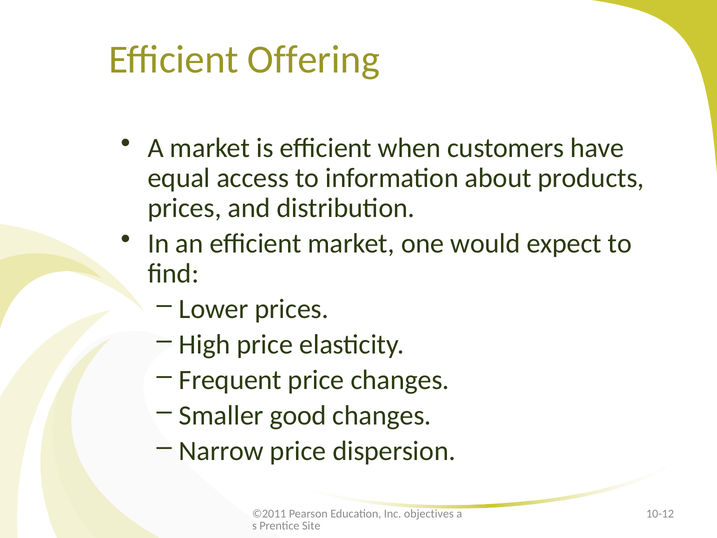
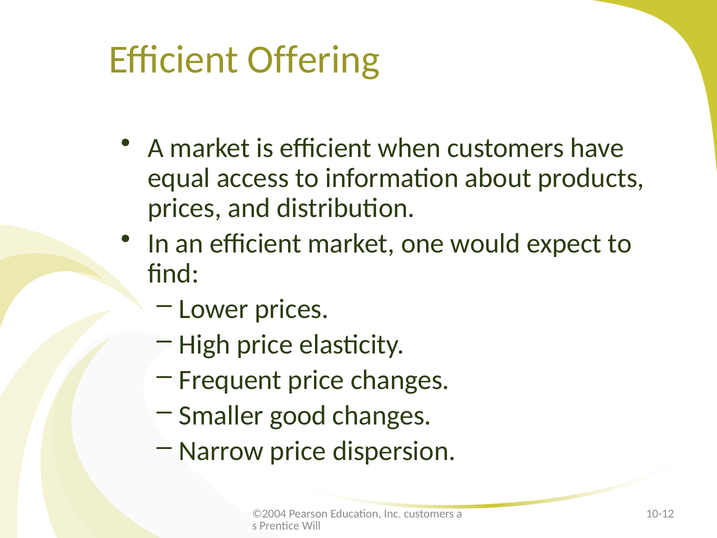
©2011: ©2011 -> ©2004
Inc objectives: objectives -> customers
Site: Site -> Will
